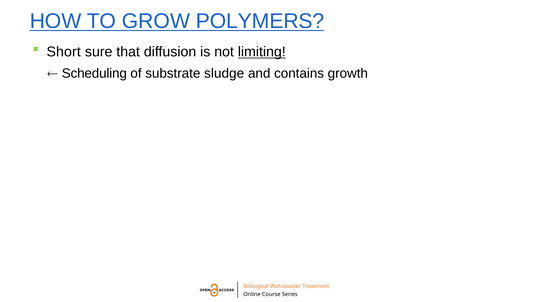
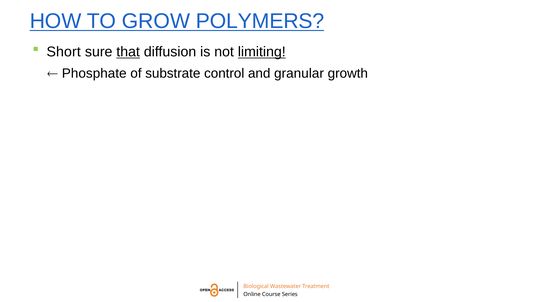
that underline: none -> present
Scheduling: Scheduling -> Phosphate
sludge: sludge -> control
contains: contains -> granular
